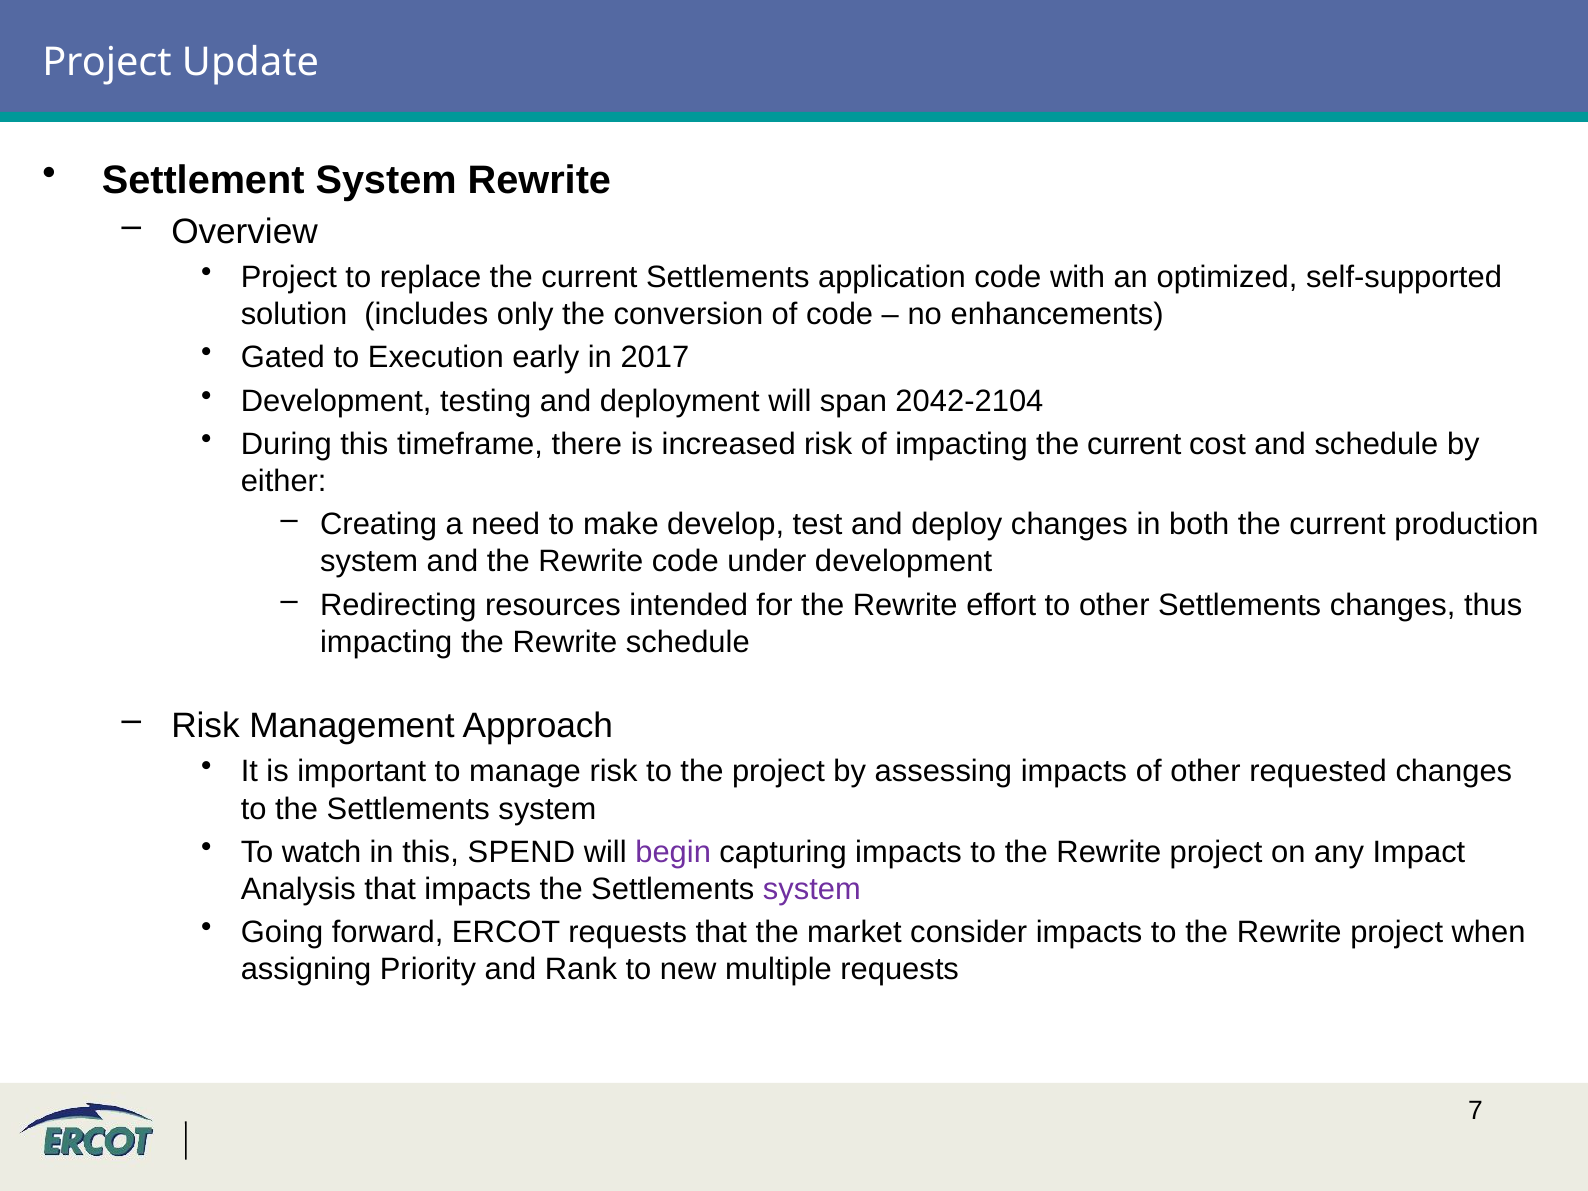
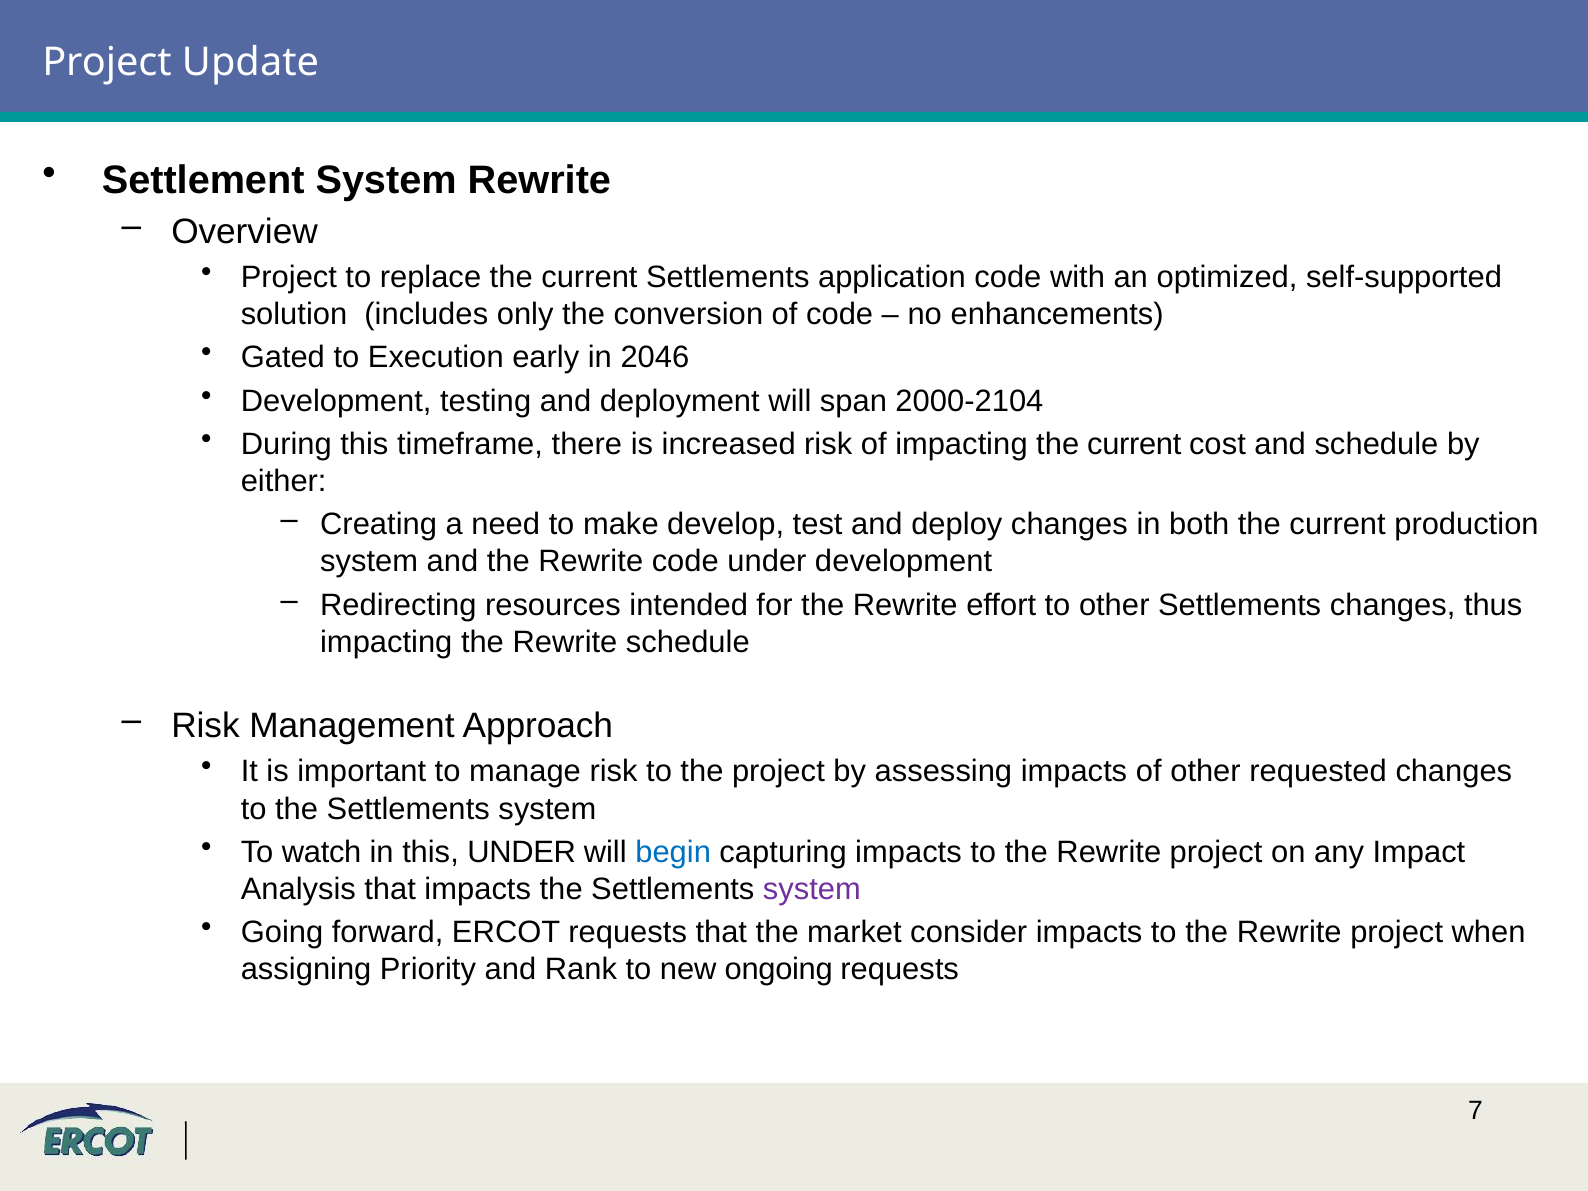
2017: 2017 -> 2046
2042-2104: 2042-2104 -> 2000-2104
this SPEND: SPEND -> UNDER
begin colour: purple -> blue
multiple: multiple -> ongoing
